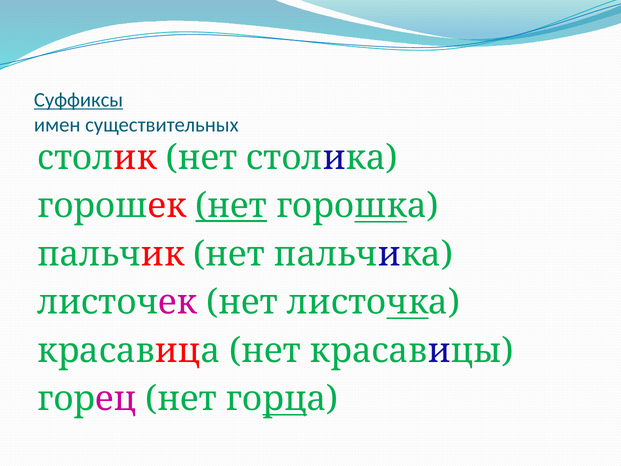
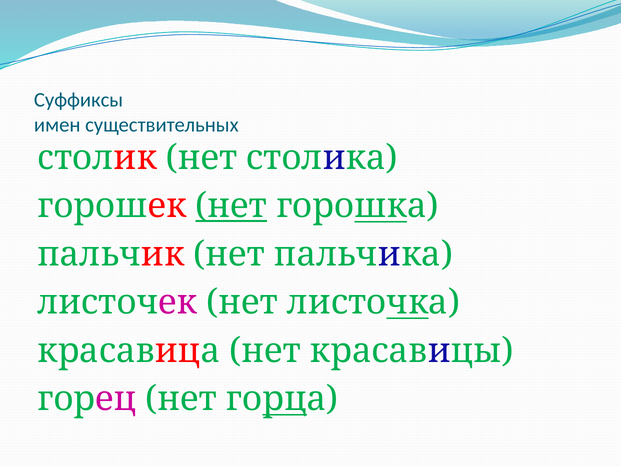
Суффиксы underline: present -> none
